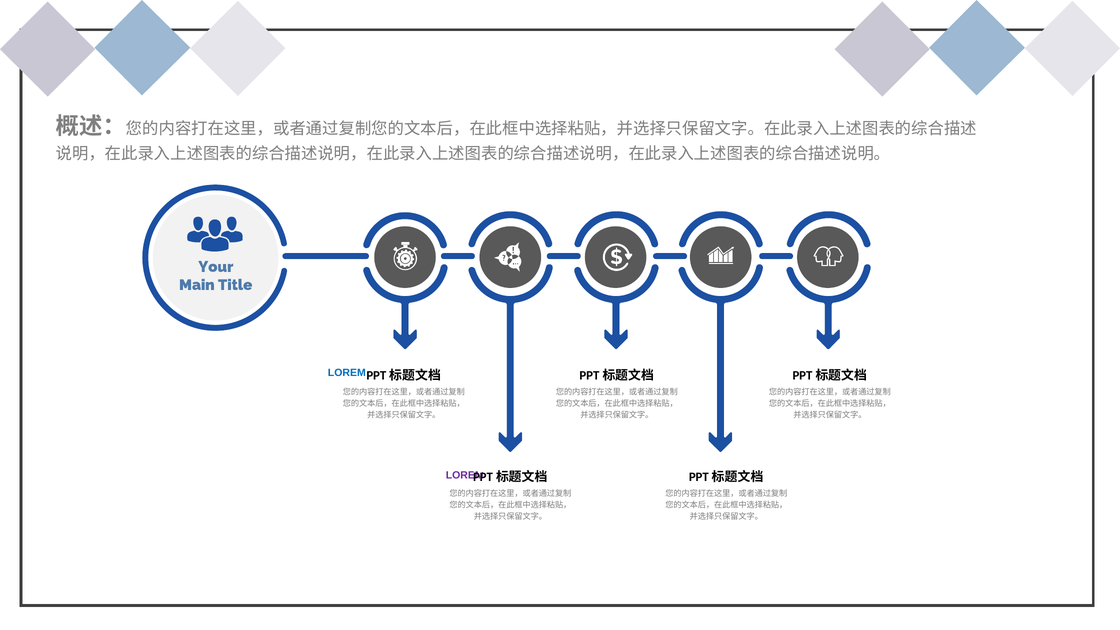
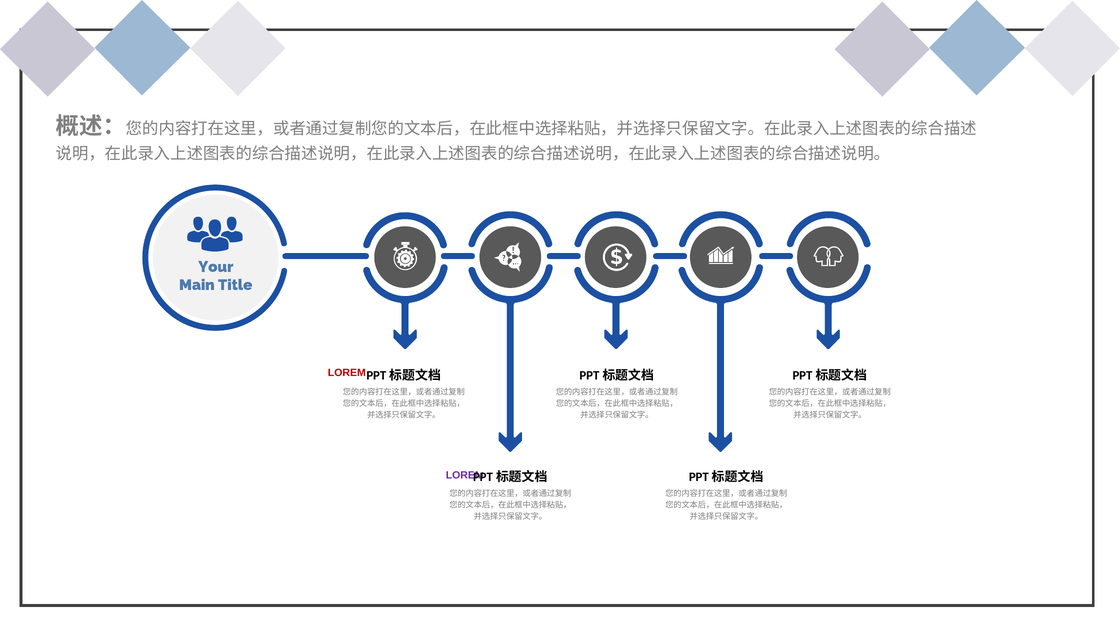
LOREM at (347, 373) colour: blue -> red
